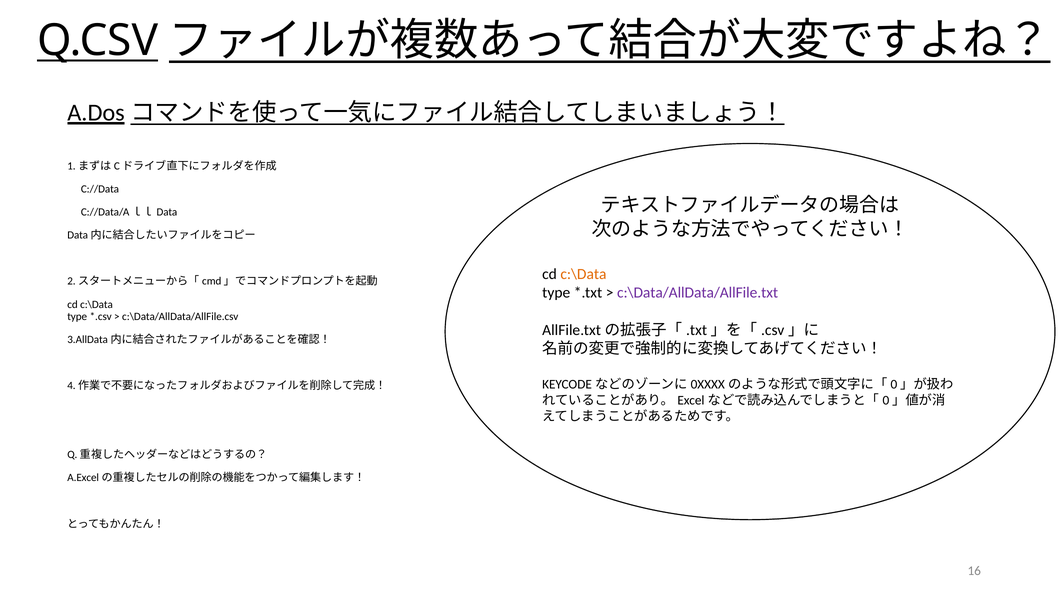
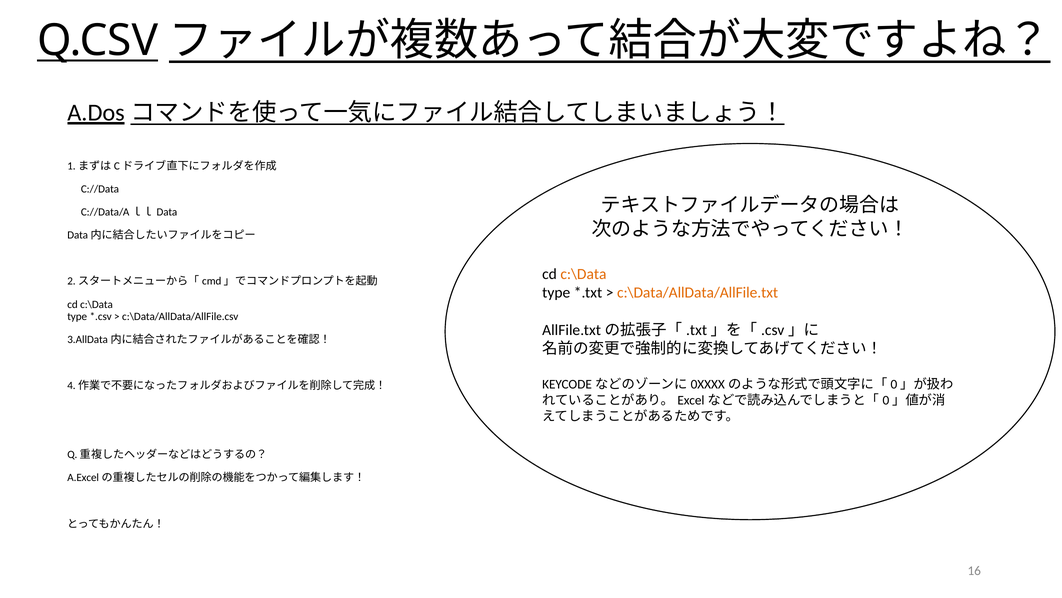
c:\Data/AllData/AllFile.txt colour: purple -> orange
